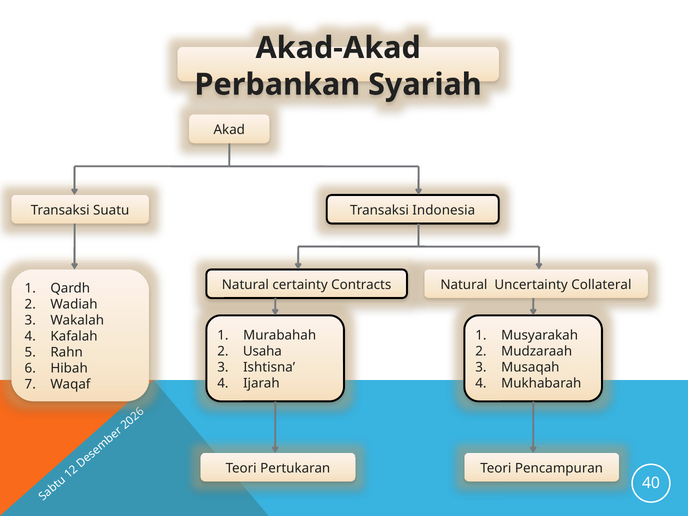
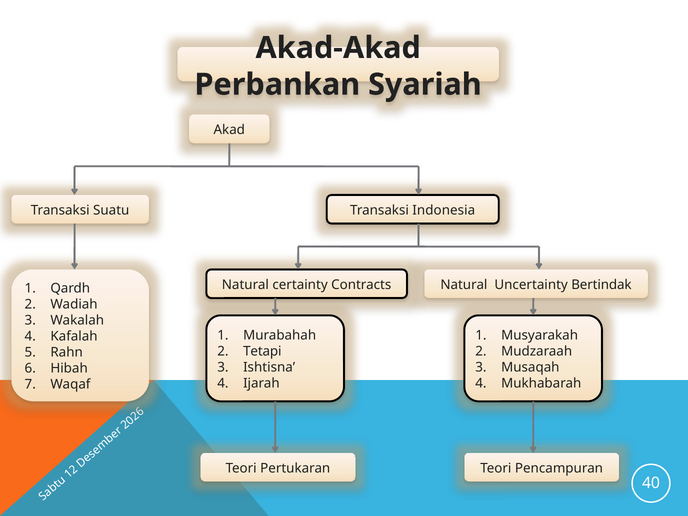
Collateral: Collateral -> Bertindak
Usaha: Usaha -> Tetapi
